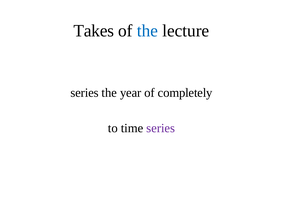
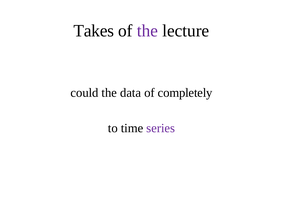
the at (147, 31) colour: blue -> purple
series at (85, 92): series -> could
year: year -> data
